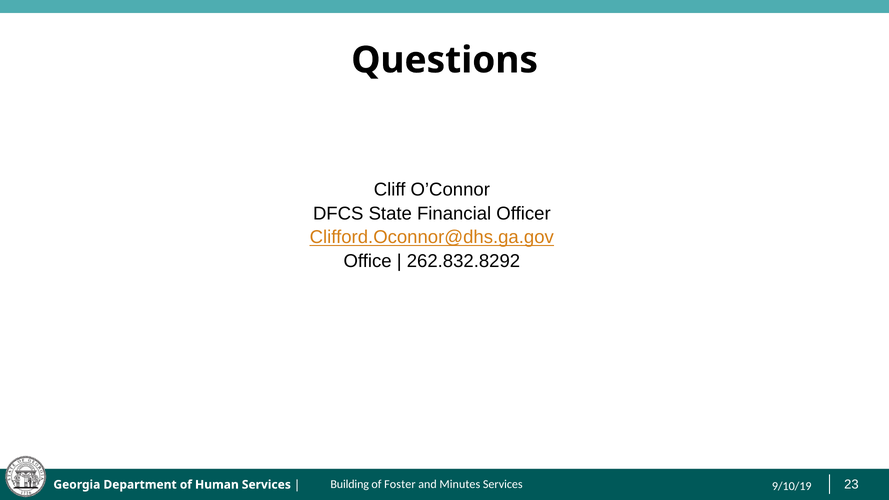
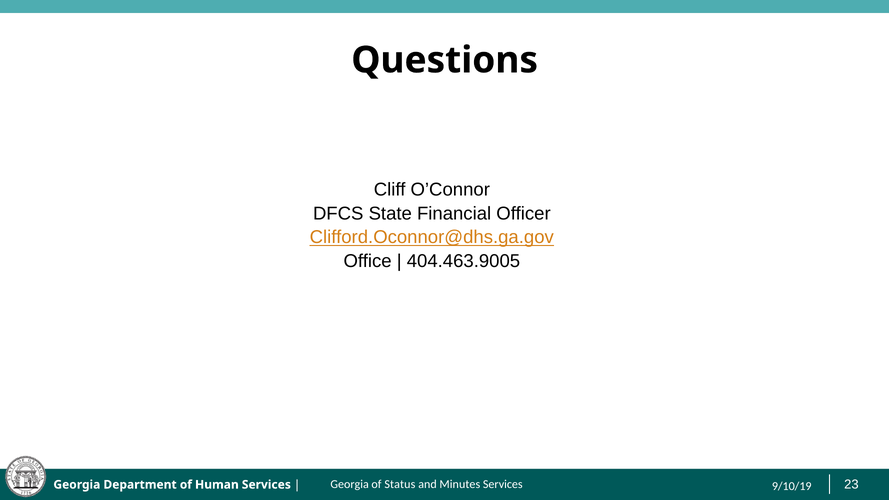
262.832.8292: 262.832.8292 -> 404.463.9005
Building at (350, 484): Building -> Georgia
Foster: Foster -> Status
